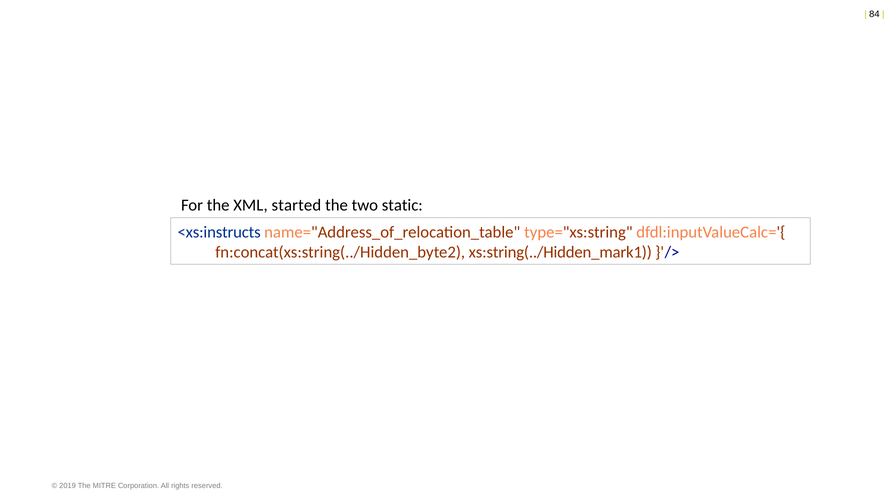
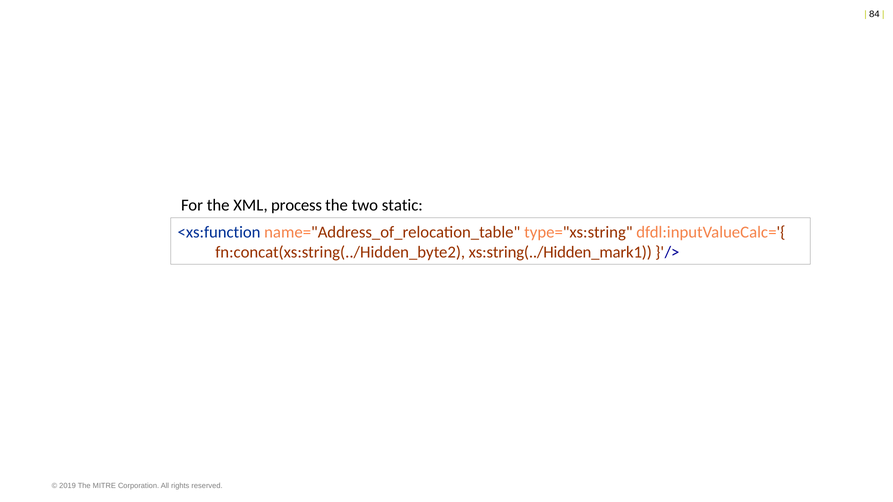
started: started -> process
<xs:instructs: <xs:instructs -> <xs:function
